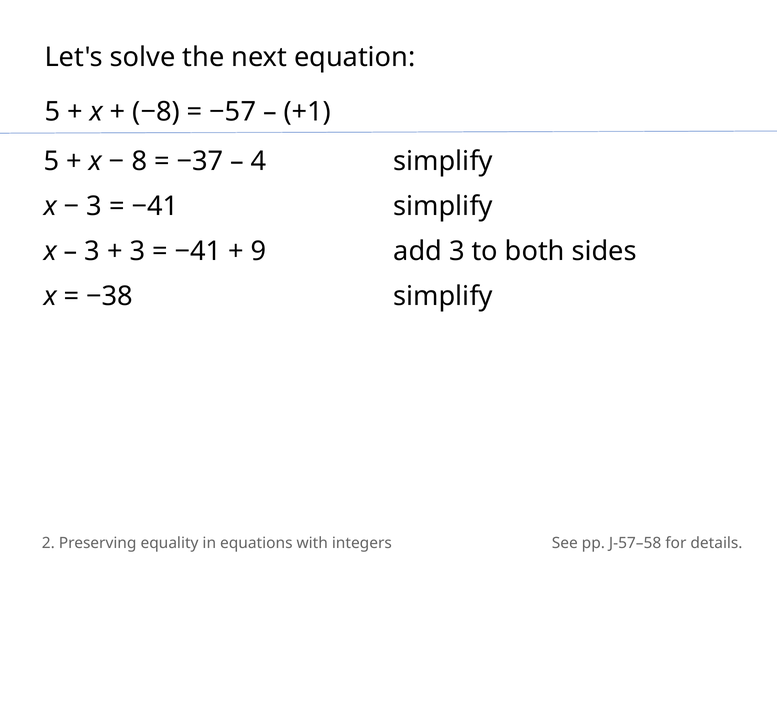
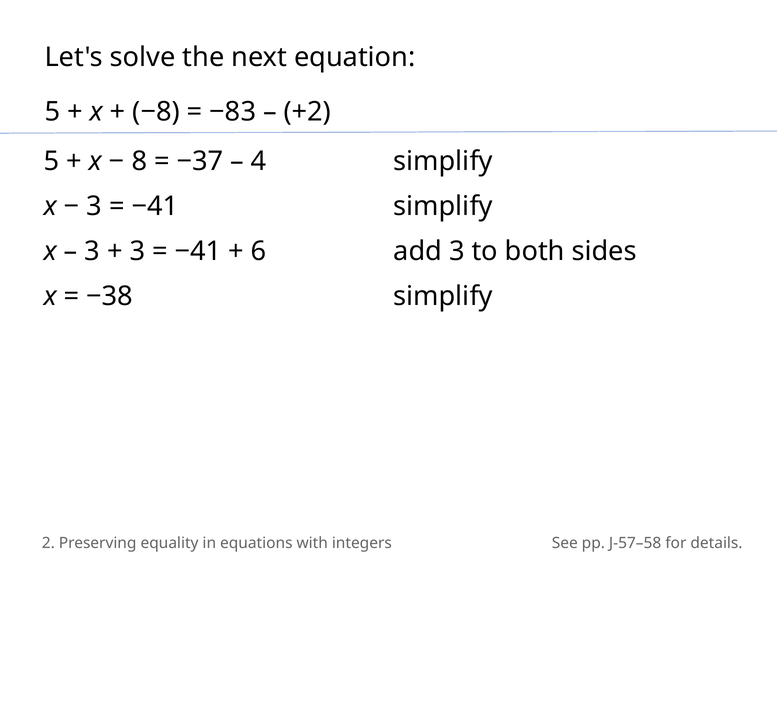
−57: −57 -> −83
+1: +1 -> +2
9: 9 -> 6
